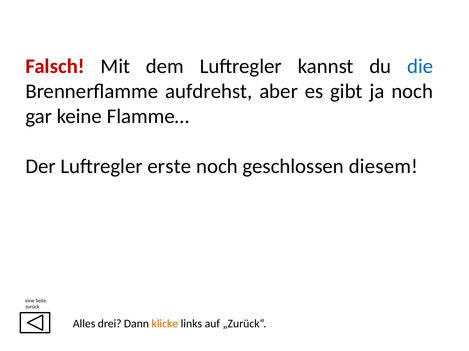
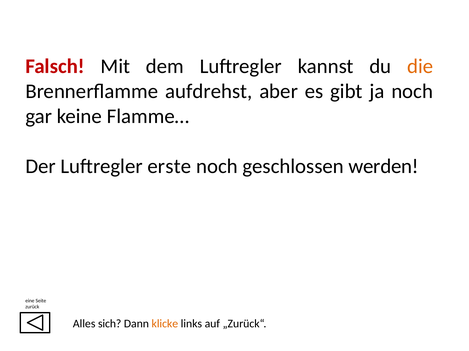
die colour: blue -> orange
diesem: diesem -> werden
drei: drei -> sich
